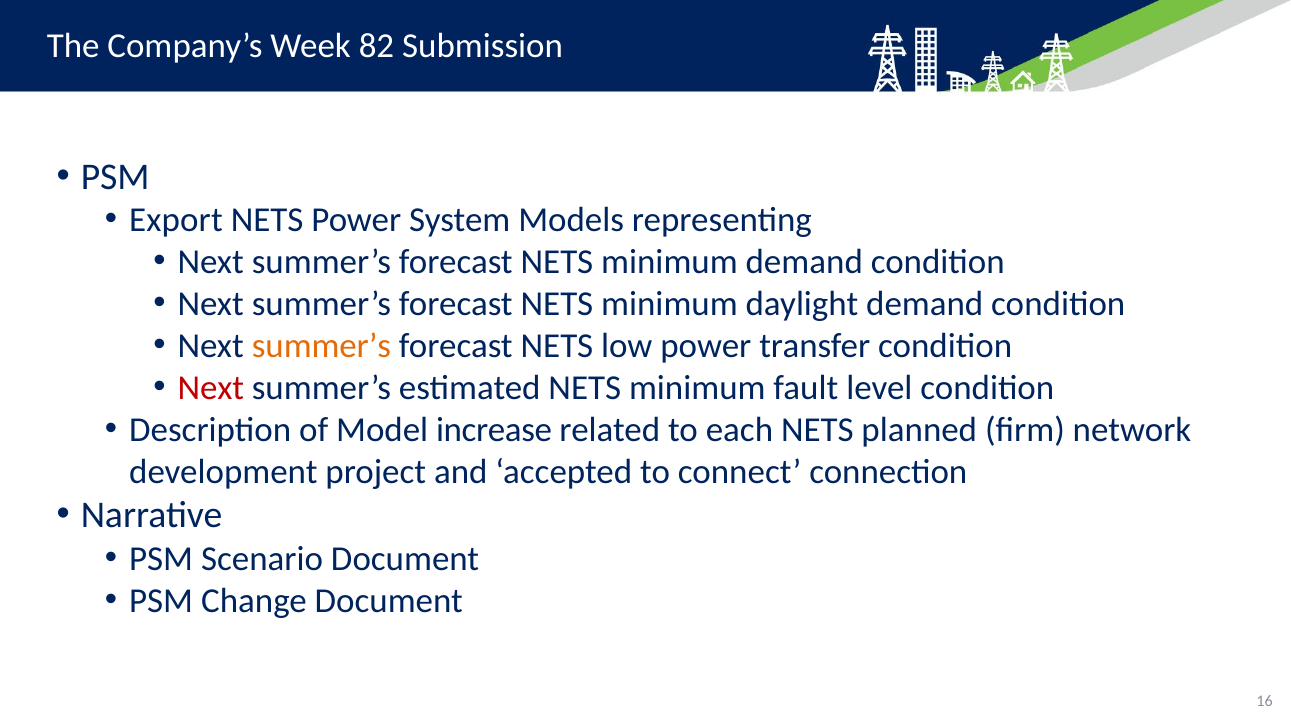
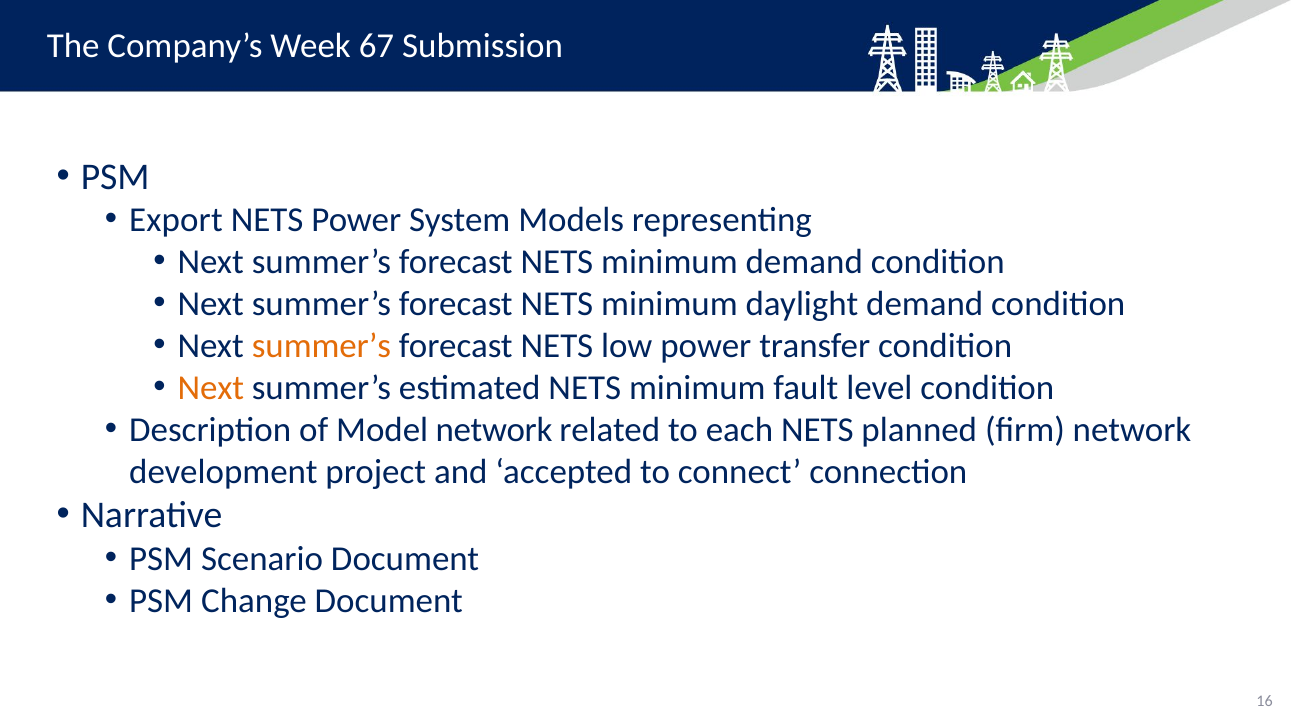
82: 82 -> 67
Next at (211, 388) colour: red -> orange
Model increase: increase -> network
